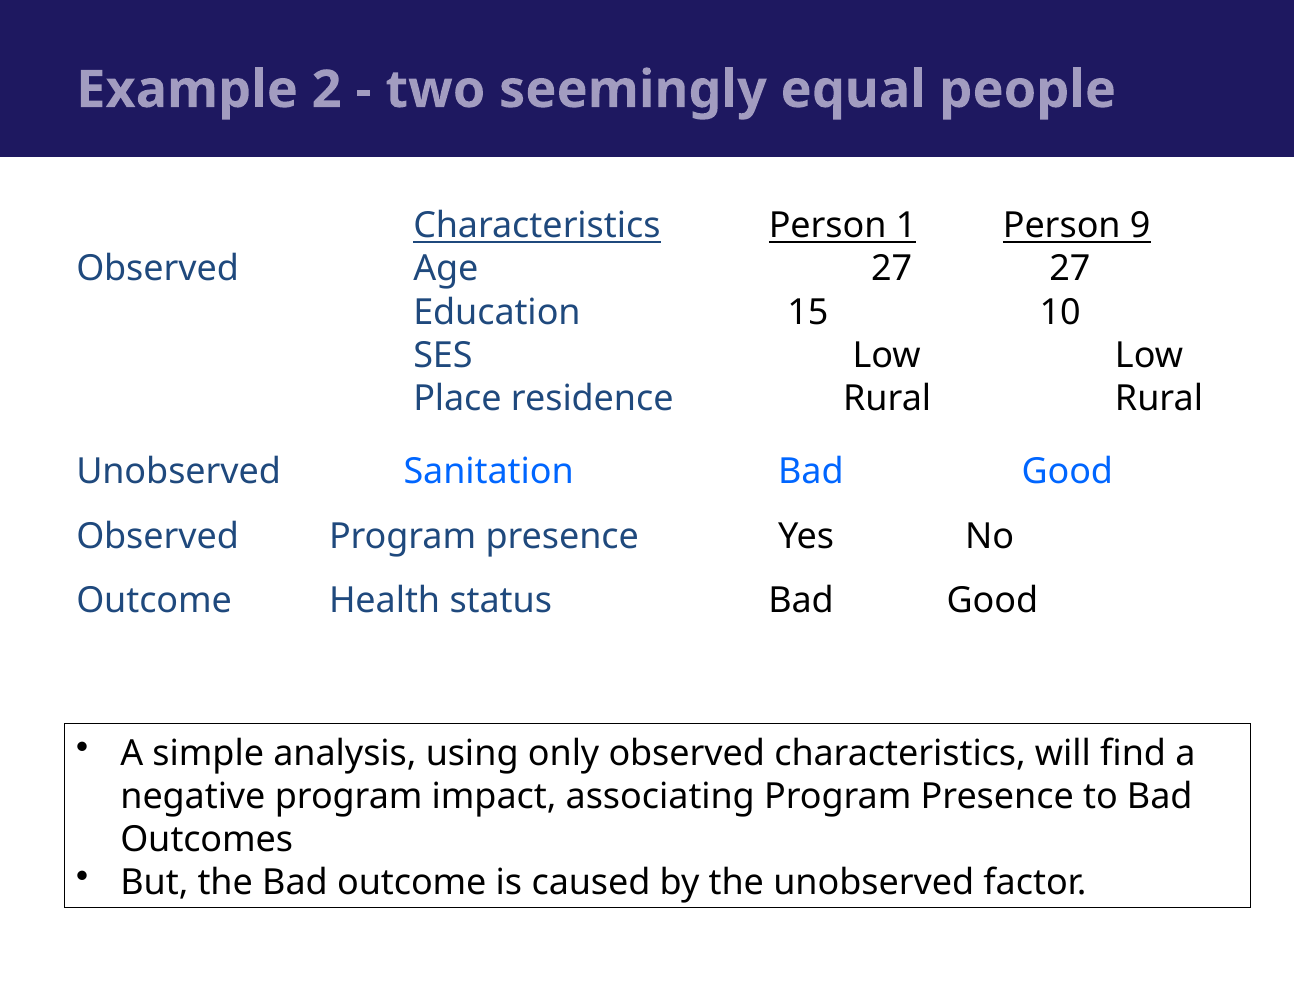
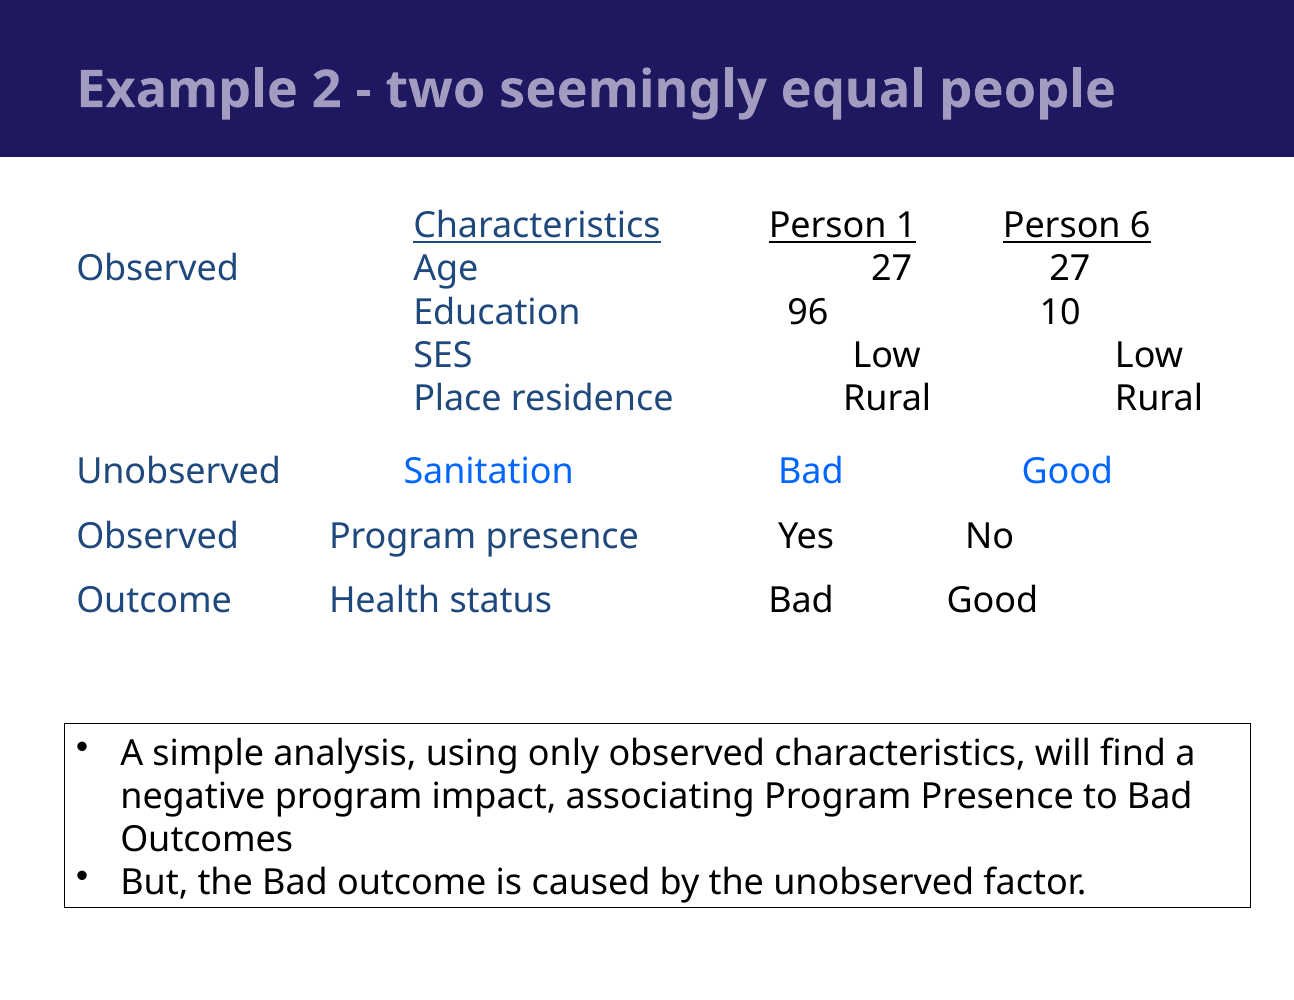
9: 9 -> 6
15: 15 -> 96
